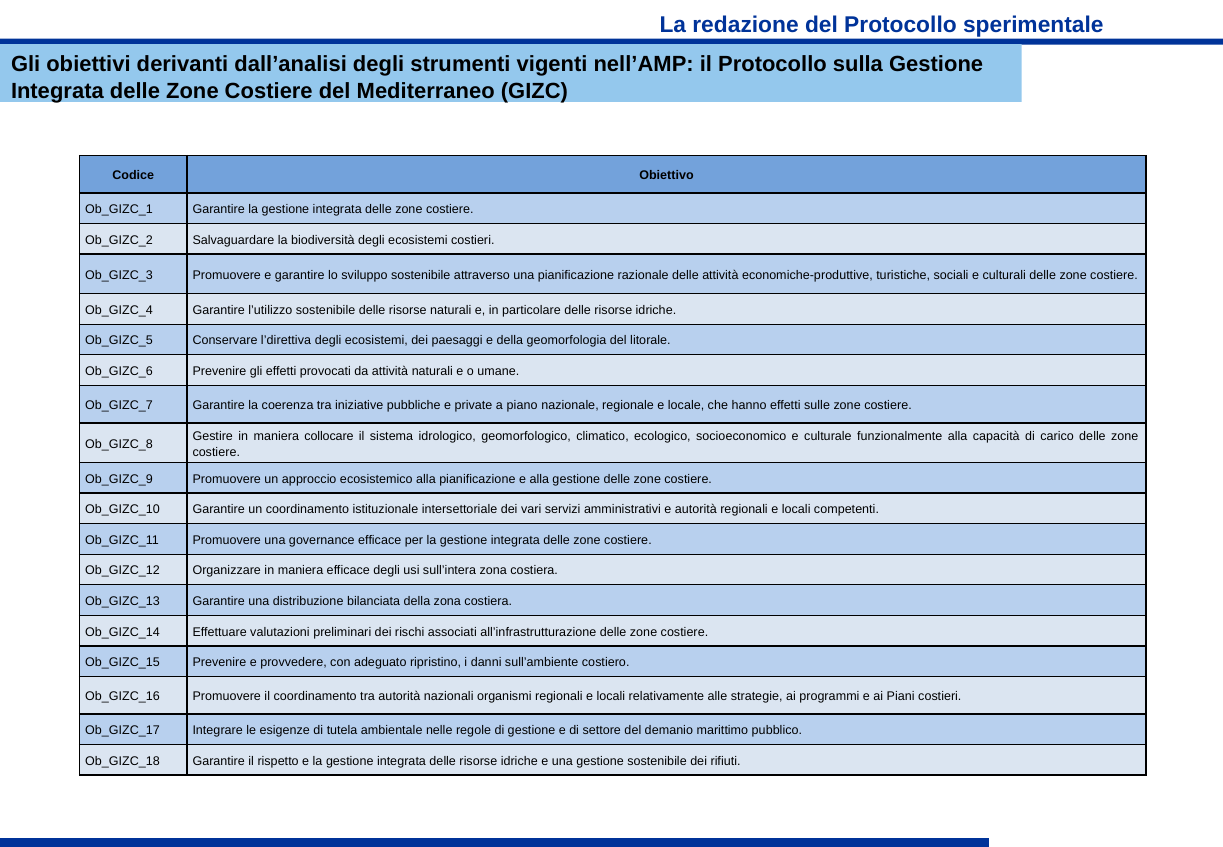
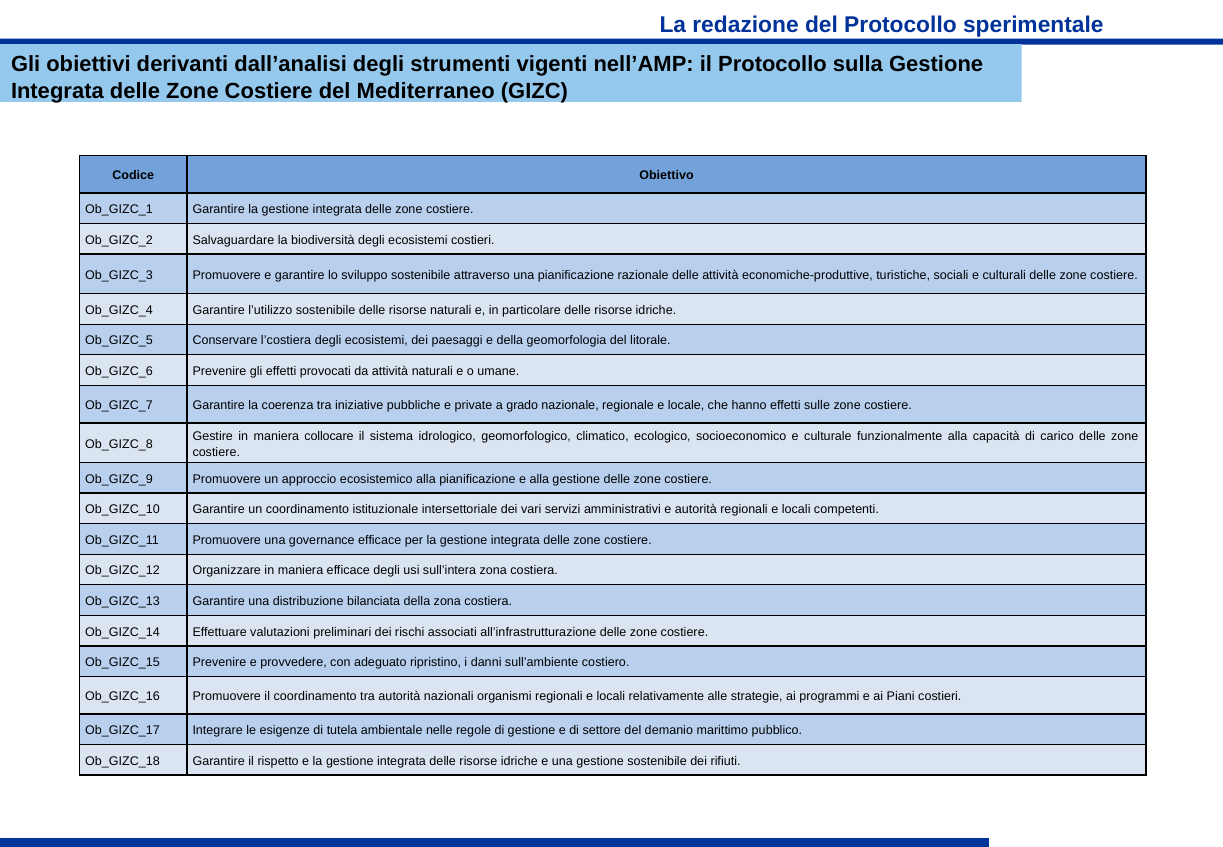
l’direttiva: l’direttiva -> l’costiera
piano: piano -> grado
